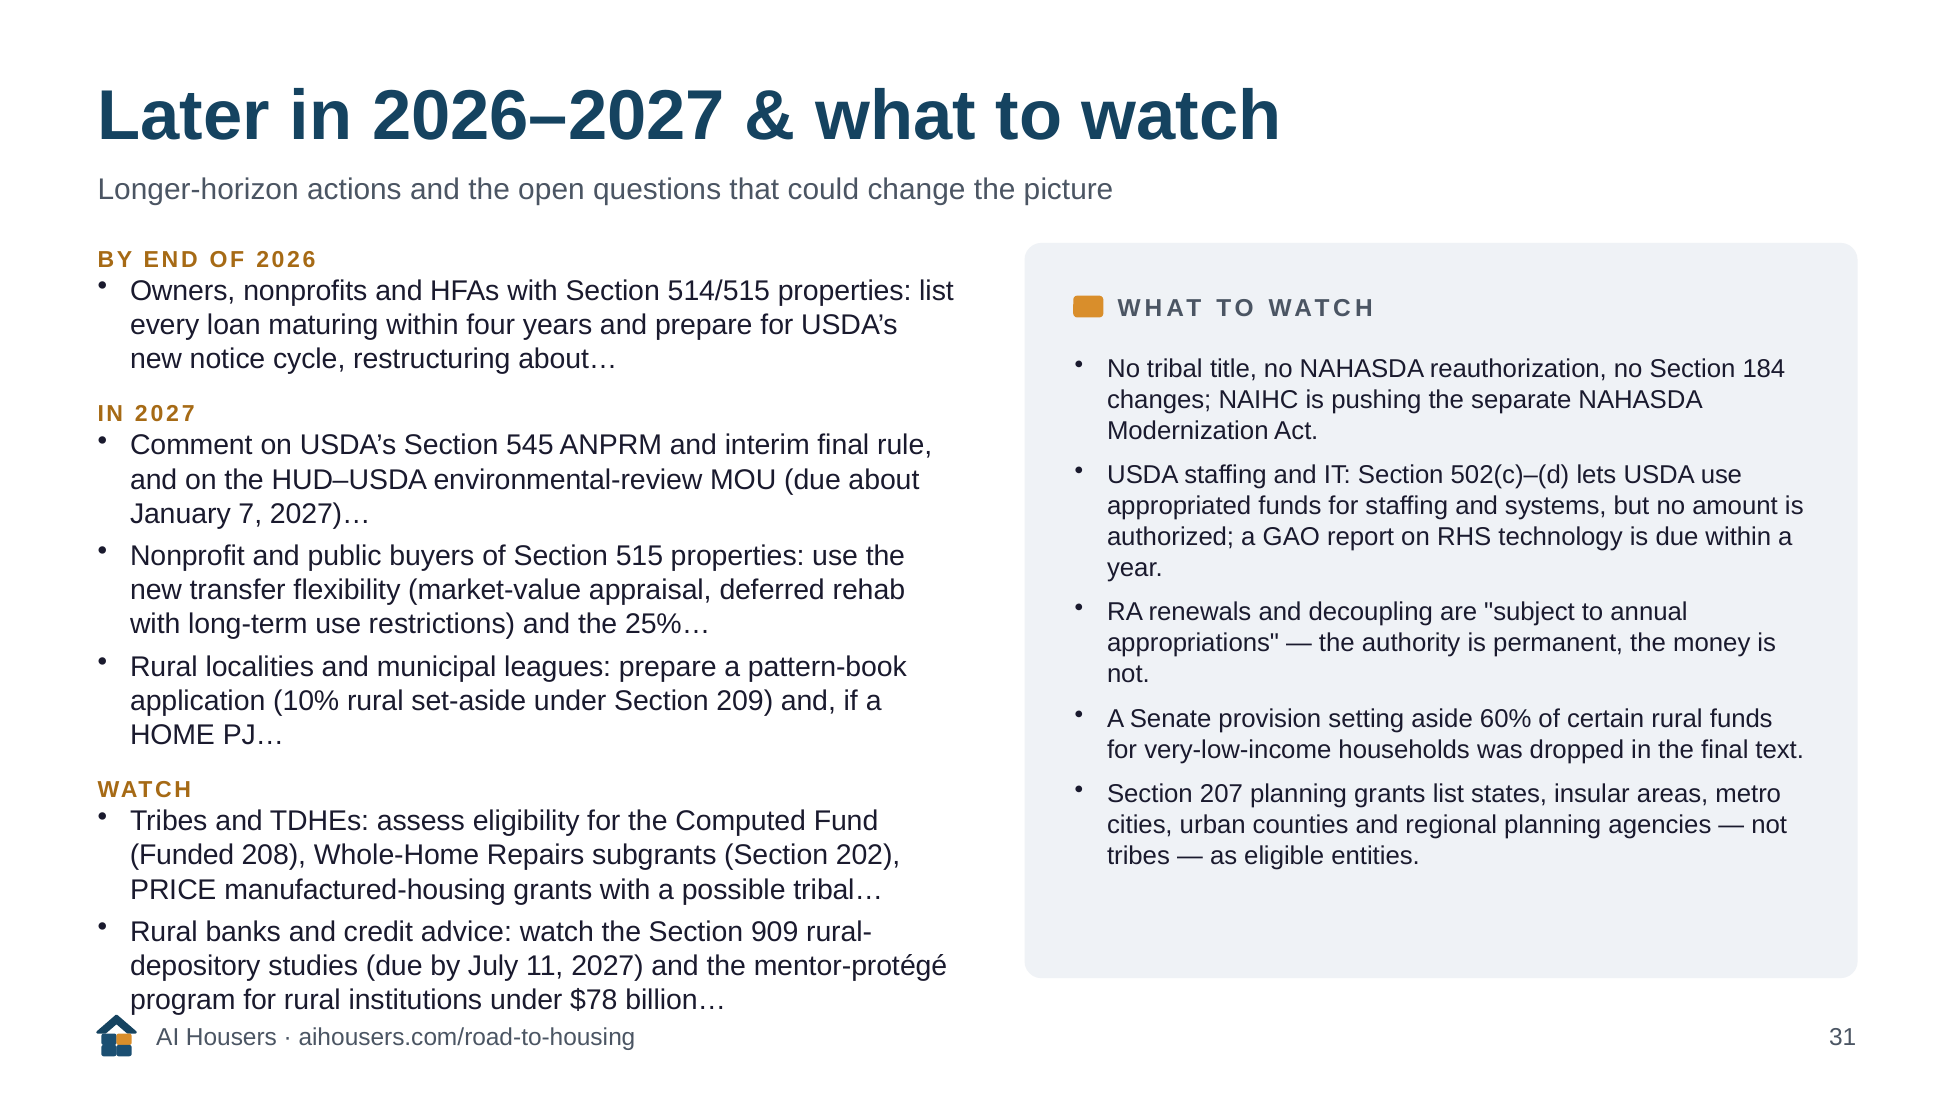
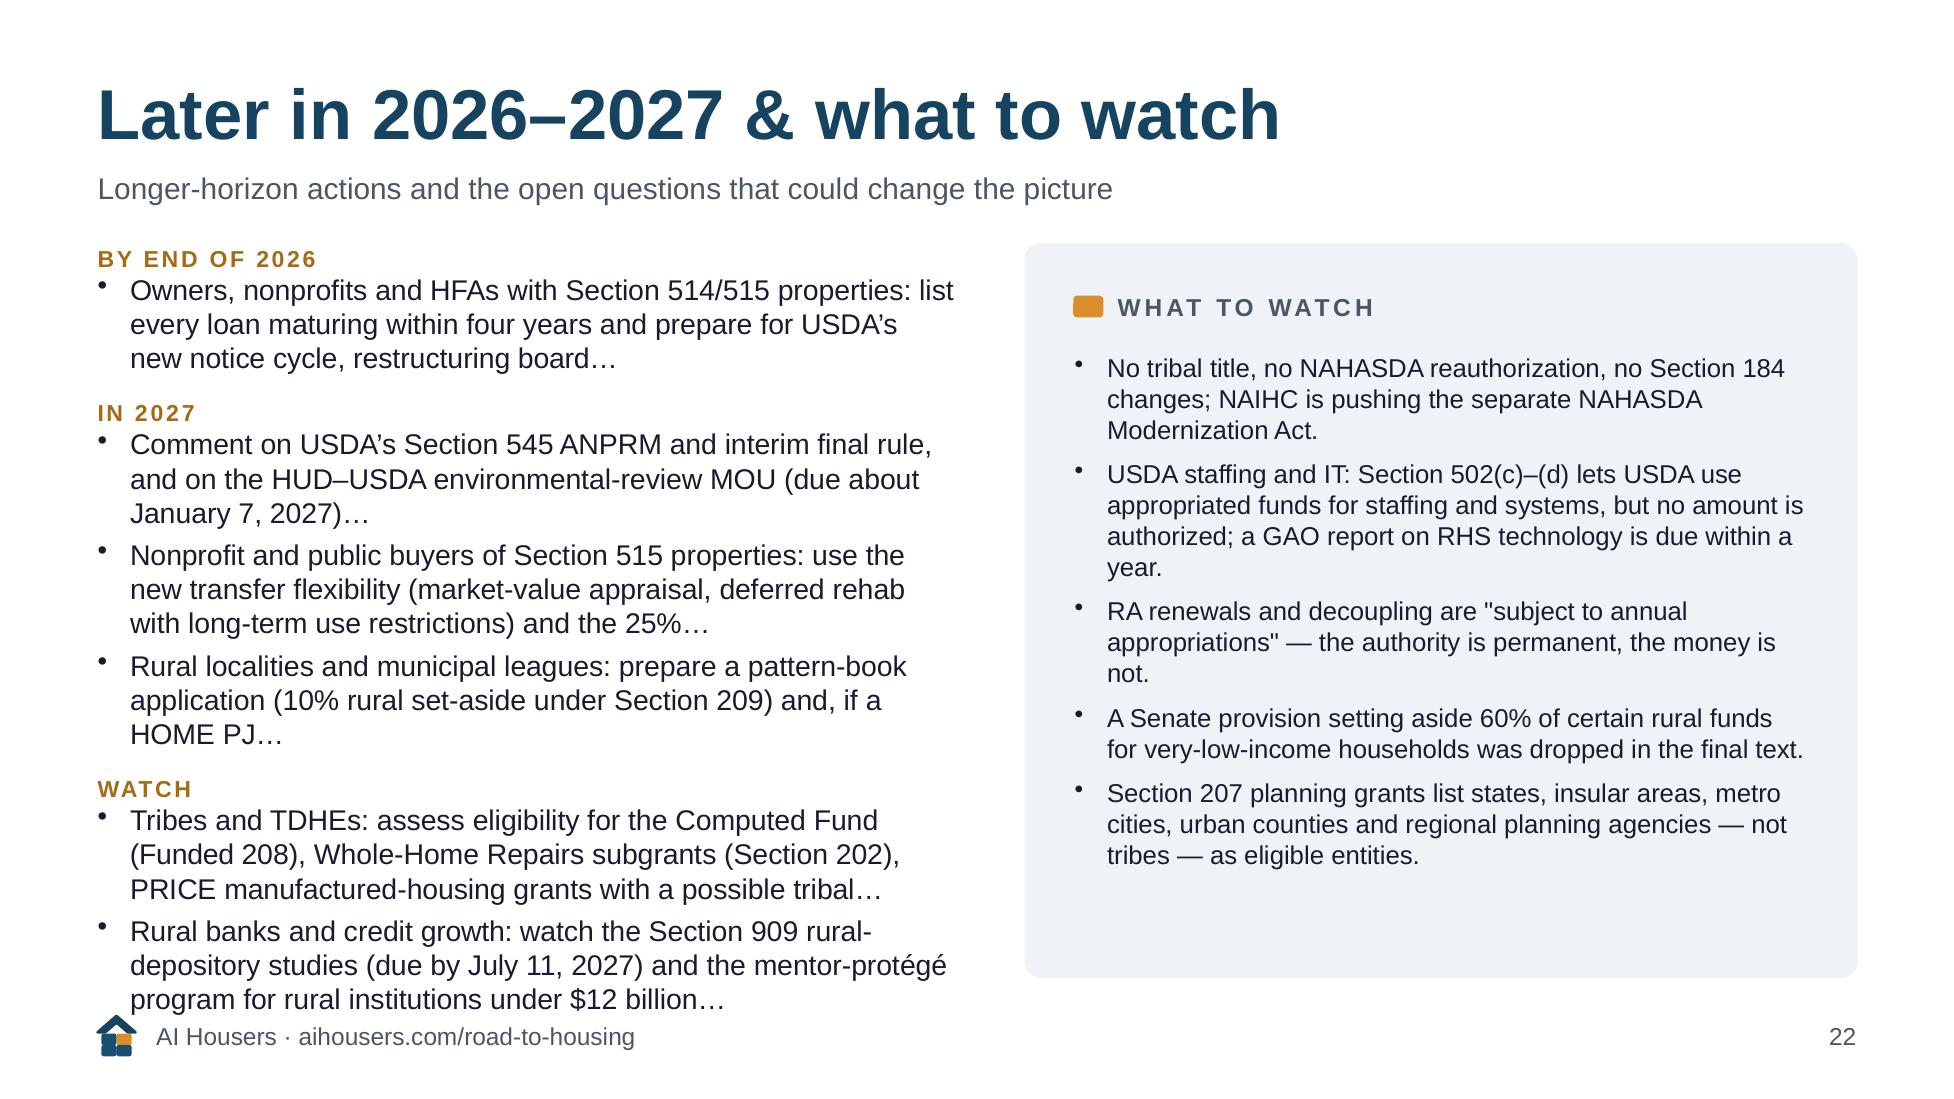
about…: about… -> board…
advice: advice -> growth
$78: $78 -> $12
31: 31 -> 22
